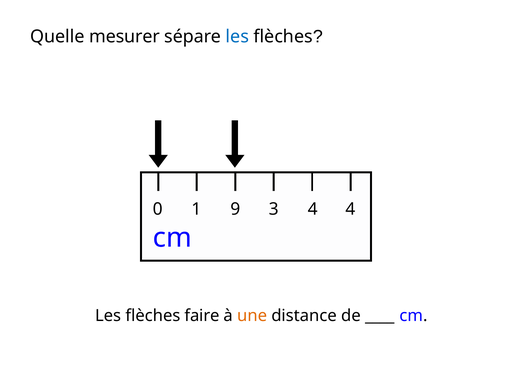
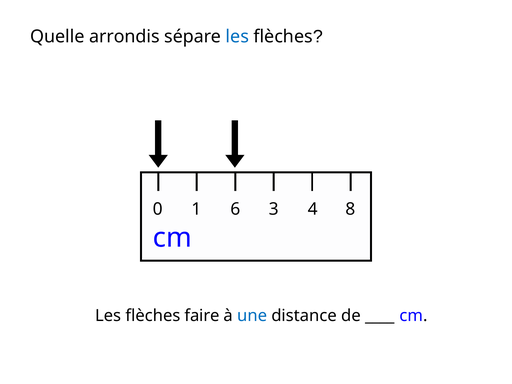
mesurer: mesurer -> arrondis
9: 9 -> 6
4 4: 4 -> 8
une colour: orange -> blue
